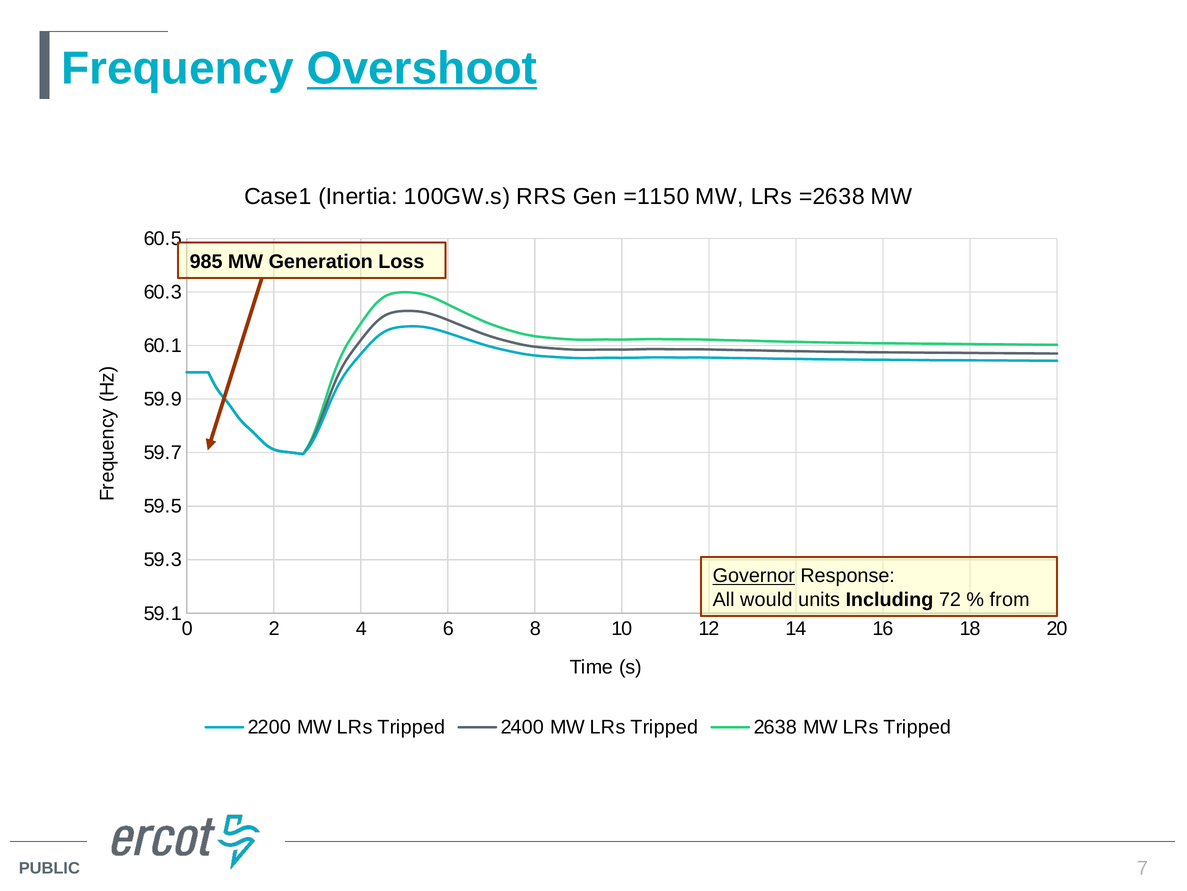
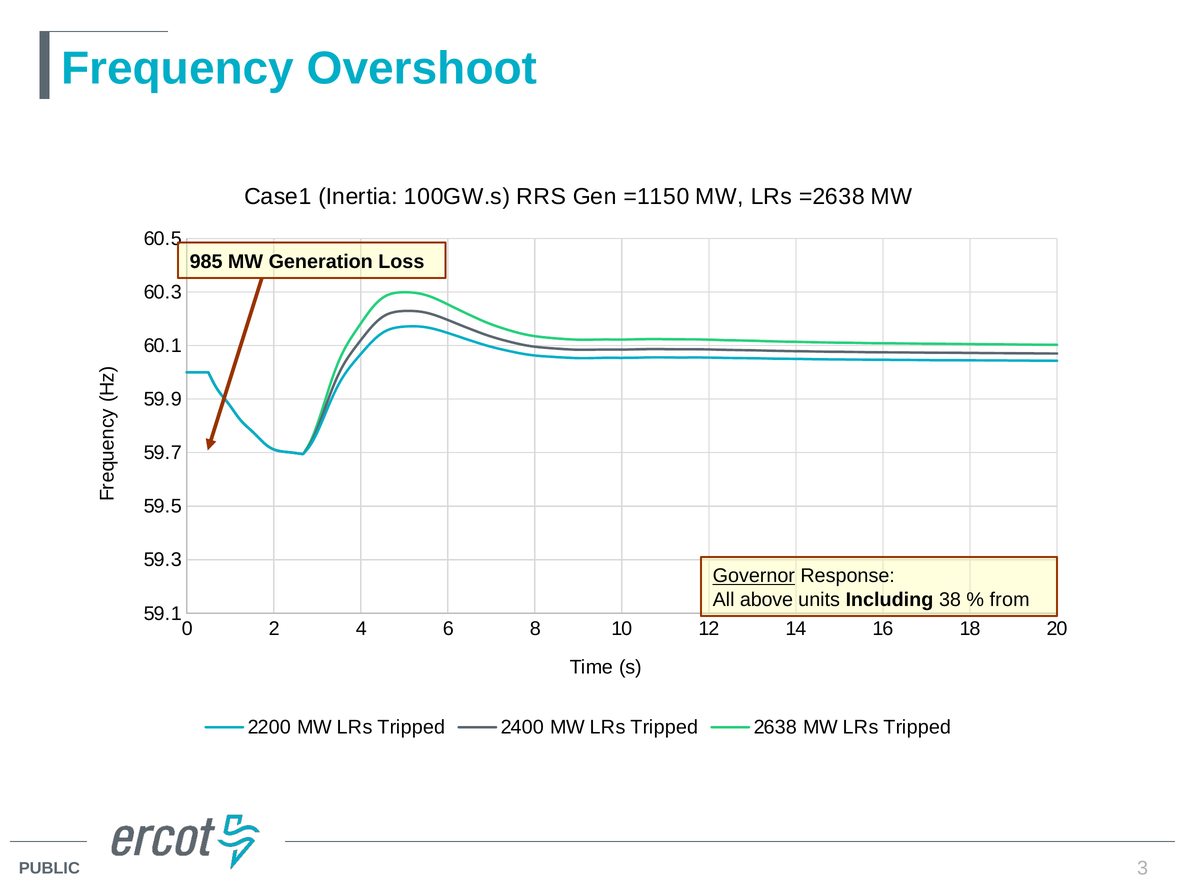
Overshoot underline: present -> none
would: would -> above
72: 72 -> 38
7: 7 -> 3
